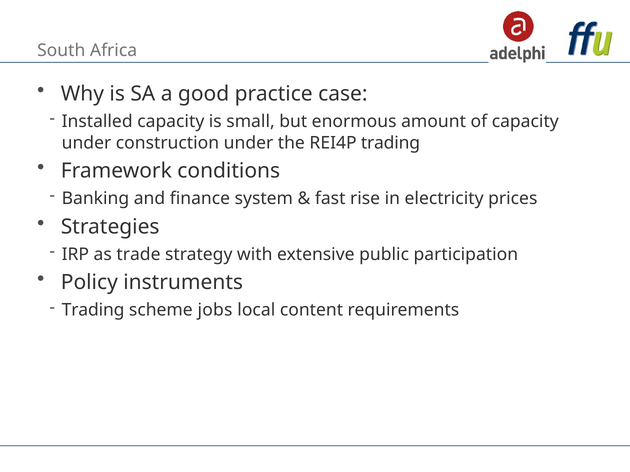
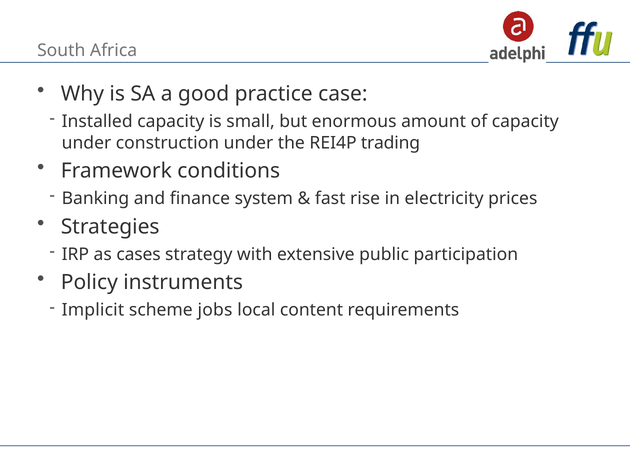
trade: trade -> cases
Trading at (93, 310): Trading -> Implicit
